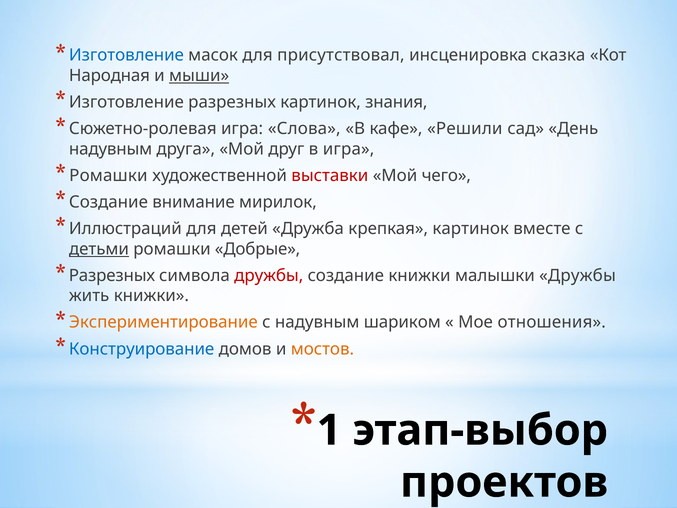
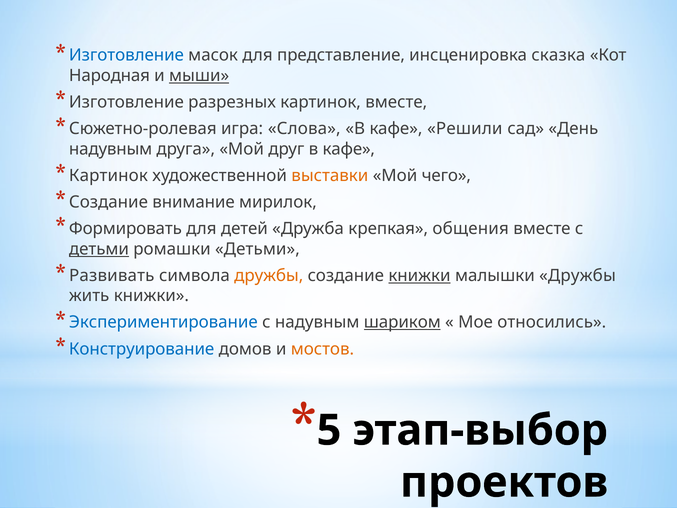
присутствовал: присутствовал -> представление
картинок знания: знания -> вместе
друг в игра: игра -> кафе
Ромашки at (108, 176): Ромашки -> Картинок
выставки colour: red -> orange
Иллюстраций: Иллюстраций -> Формировать
крепкая картинок: картинок -> общения
ромашки Добрые: Добрые -> Детьми
Разрезных at (112, 275): Разрезных -> Развивать
дружбы at (269, 275) colour: red -> orange
книжки at (419, 275) underline: none -> present
Экспериментирование colour: orange -> blue
шариком underline: none -> present
отношения: отношения -> относились
1: 1 -> 5
